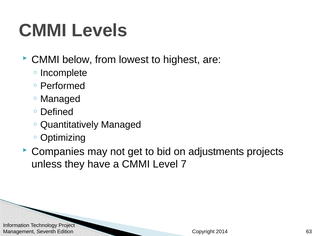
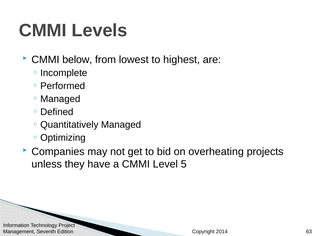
adjustments: adjustments -> overheating
7: 7 -> 5
